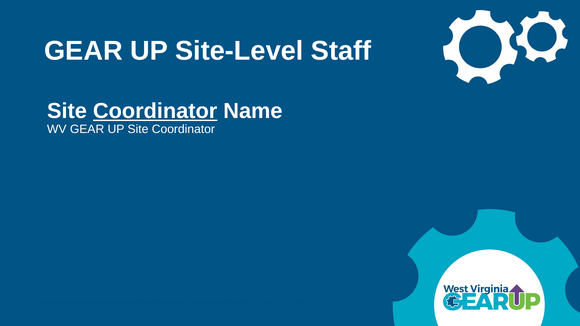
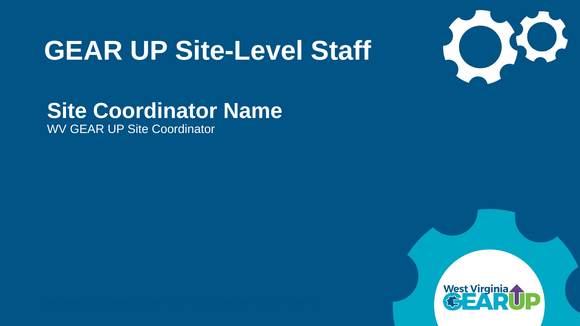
Coordinator at (155, 111) underline: present -> none
